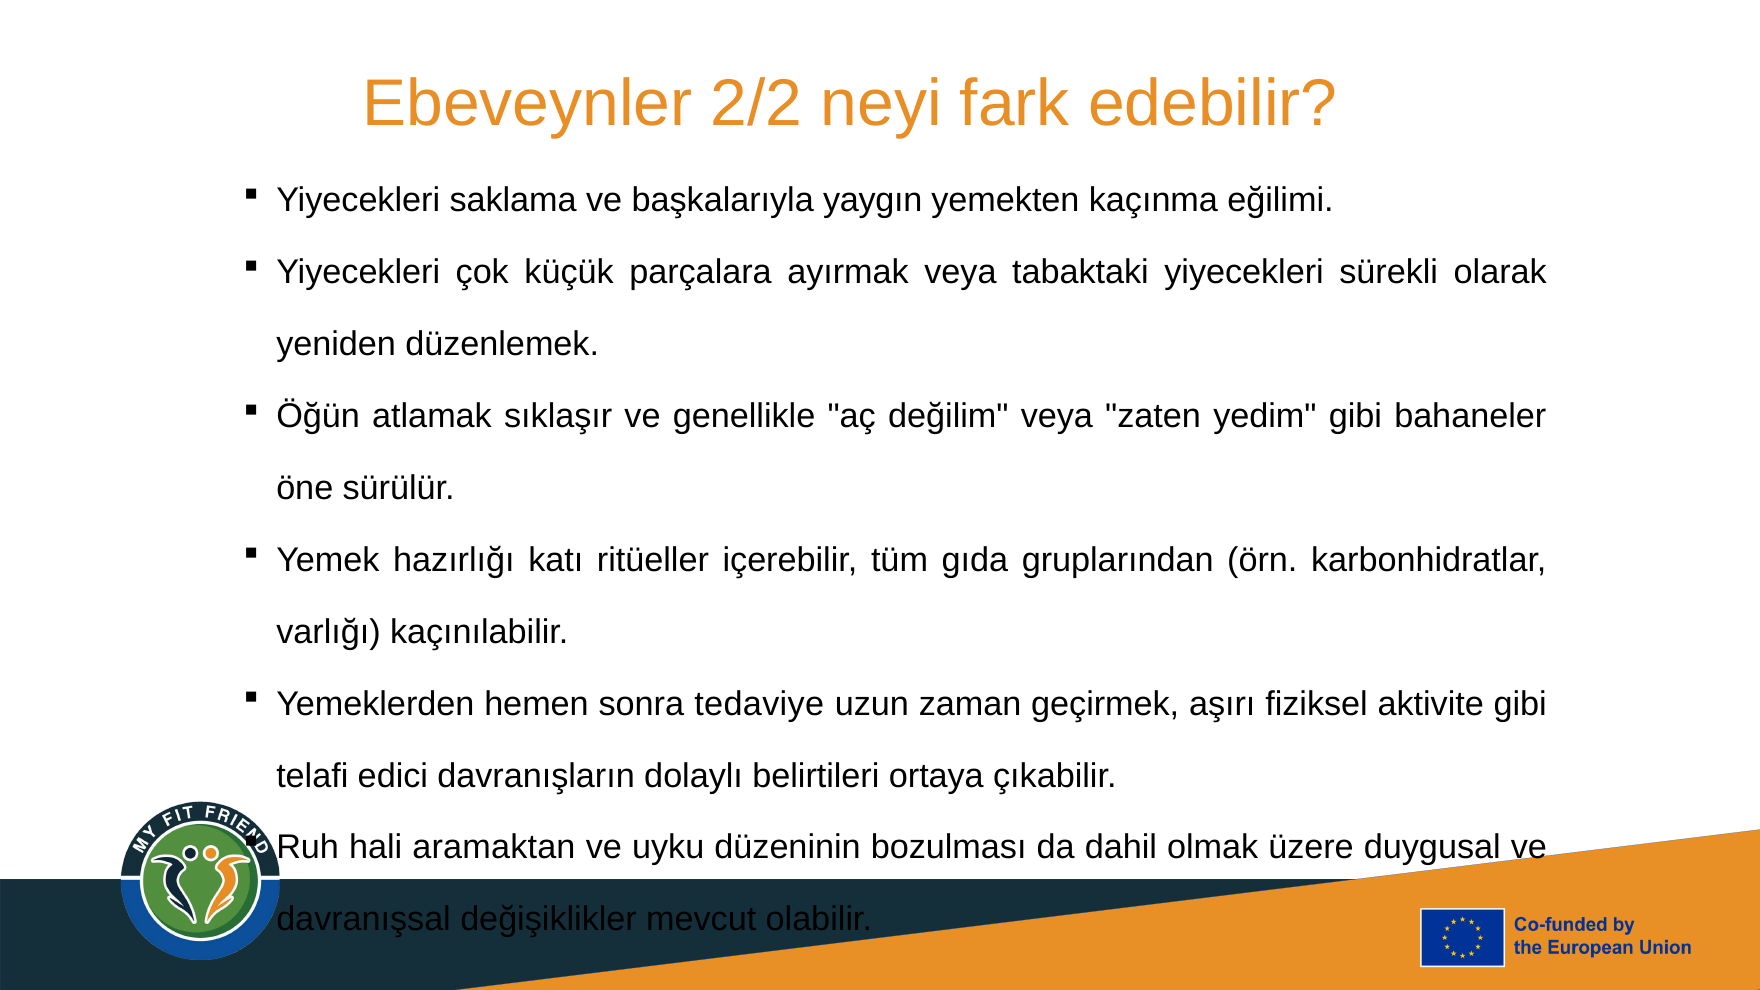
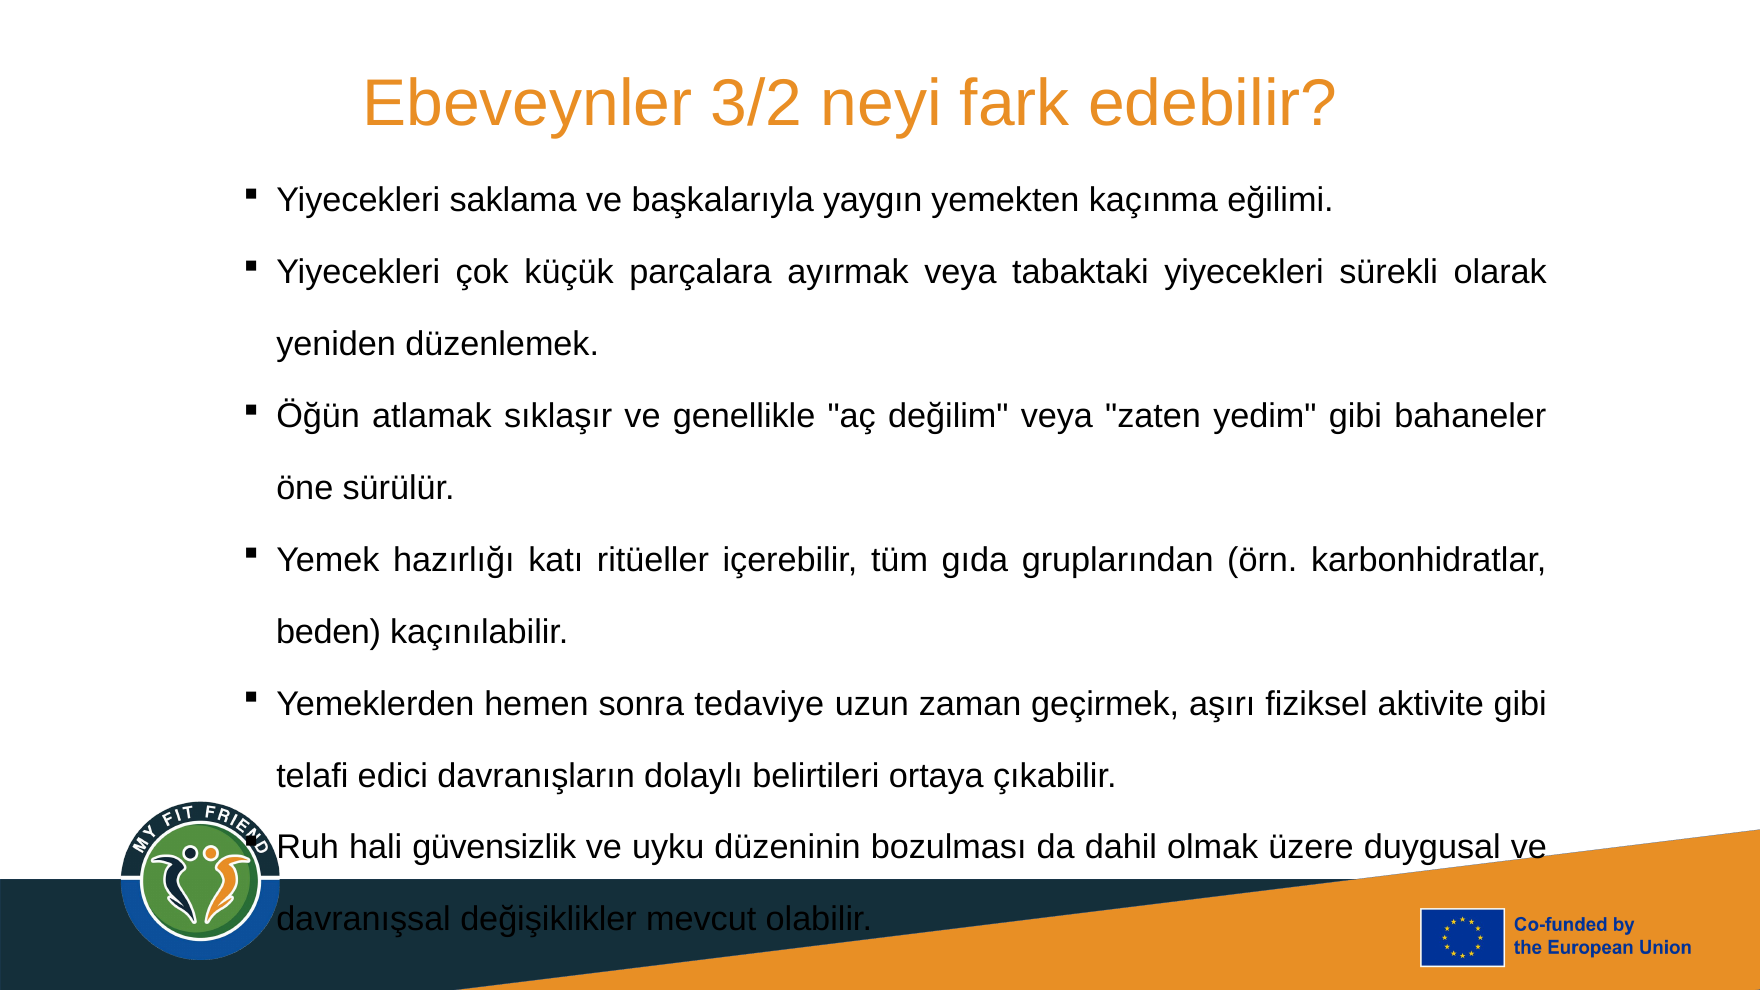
2/2: 2/2 -> 3/2
varlığı: varlığı -> beden
aramaktan: aramaktan -> güvensizlik
